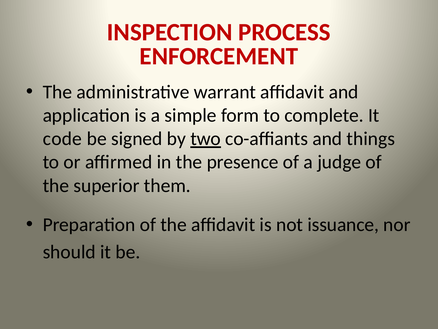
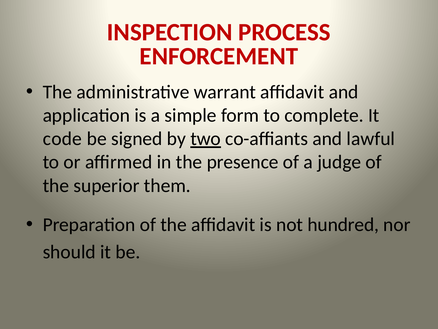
things: things -> lawful
issuance: issuance -> hundred
